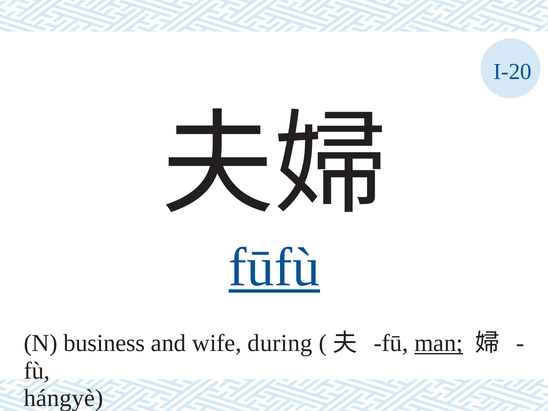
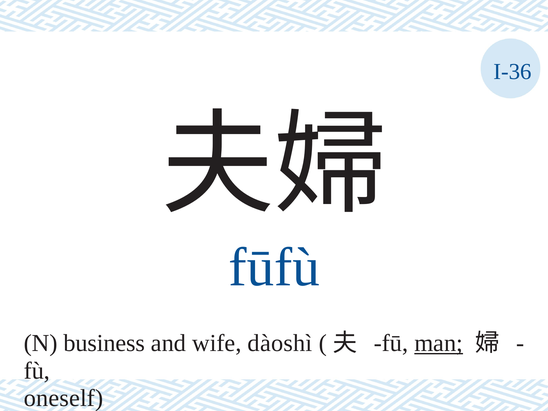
I-20: I-20 -> I-36
fūfù underline: present -> none
during: during -> dàoshì
hángyè: hángyè -> oneself
